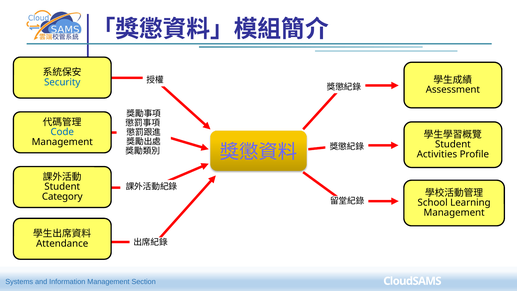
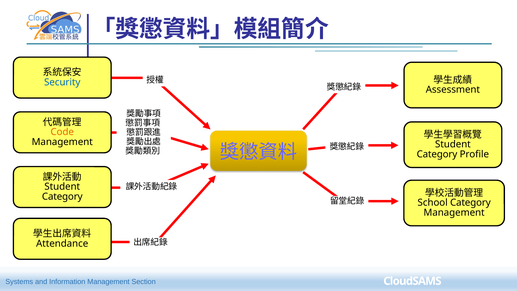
Code colour: blue -> orange
Activities at (437, 154): Activities -> Category
School Learning: Learning -> Category
